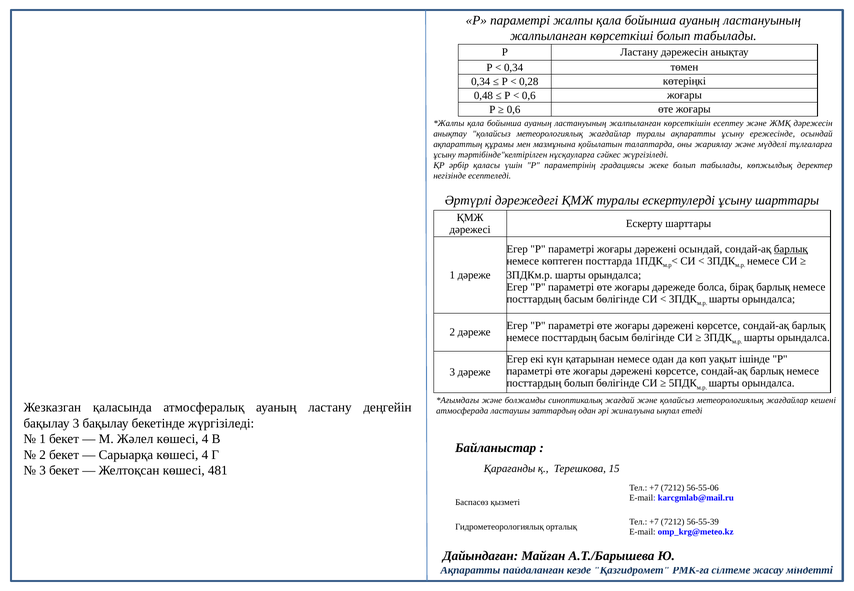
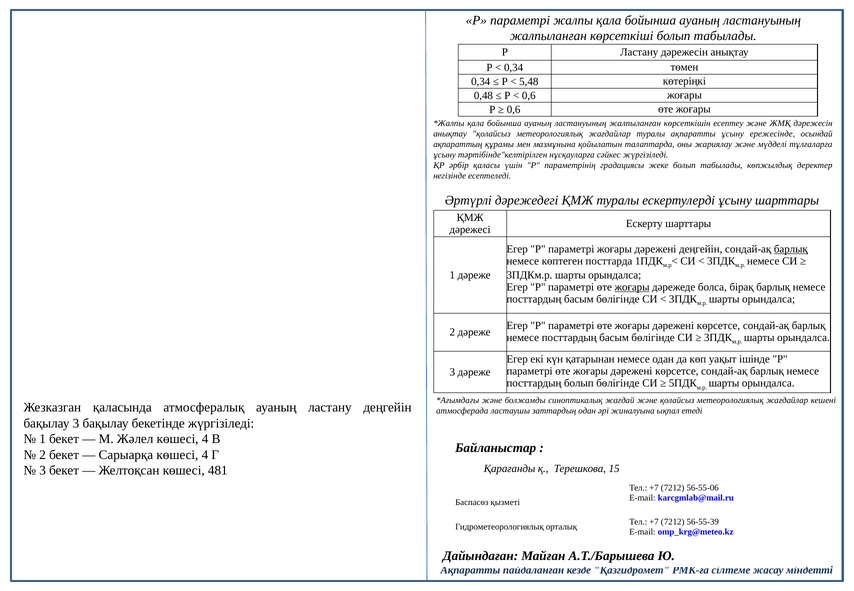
0,28: 0,28 -> 5,48
дәрежені осындай: осындай -> деңгейін
жоғары at (632, 287) underline: none -> present
